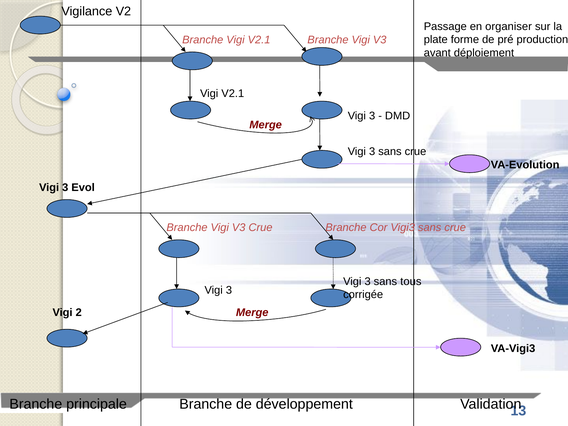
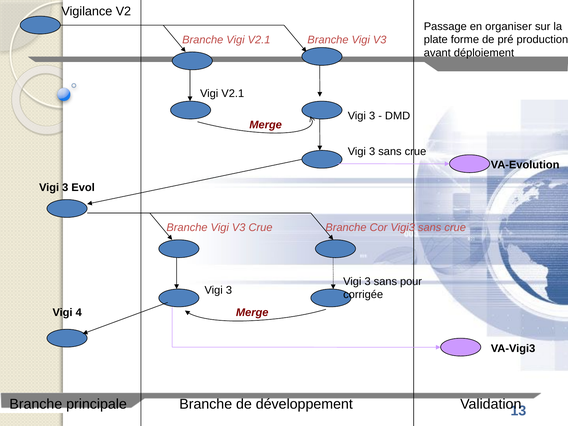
tous: tous -> pour
2: 2 -> 4
